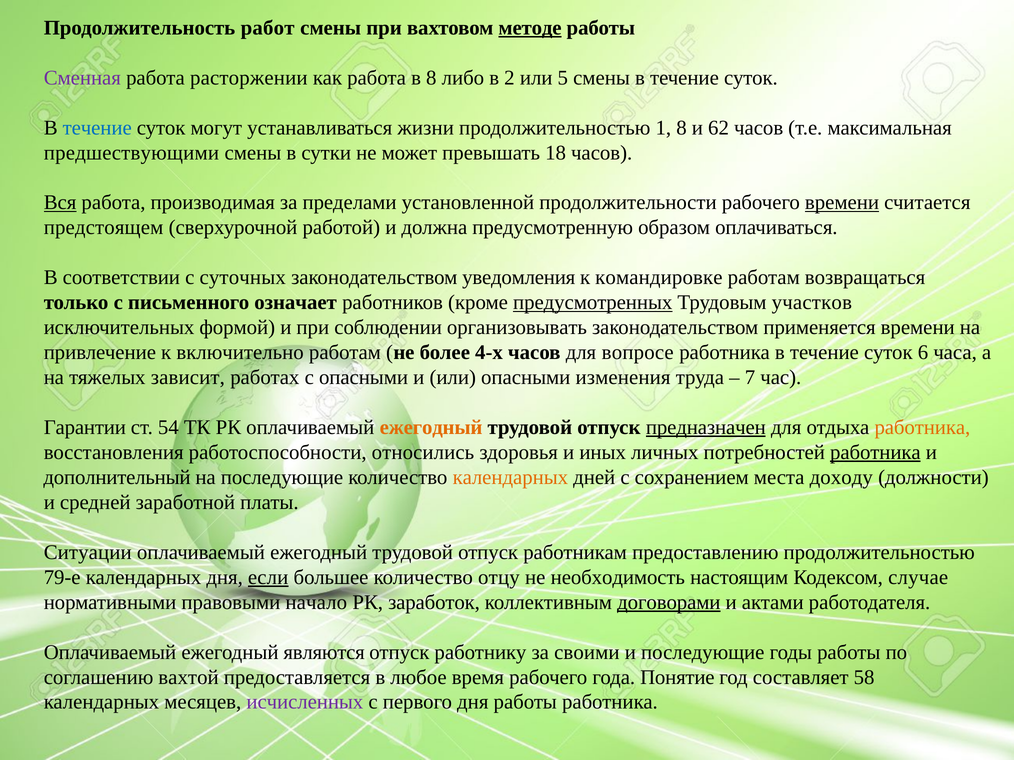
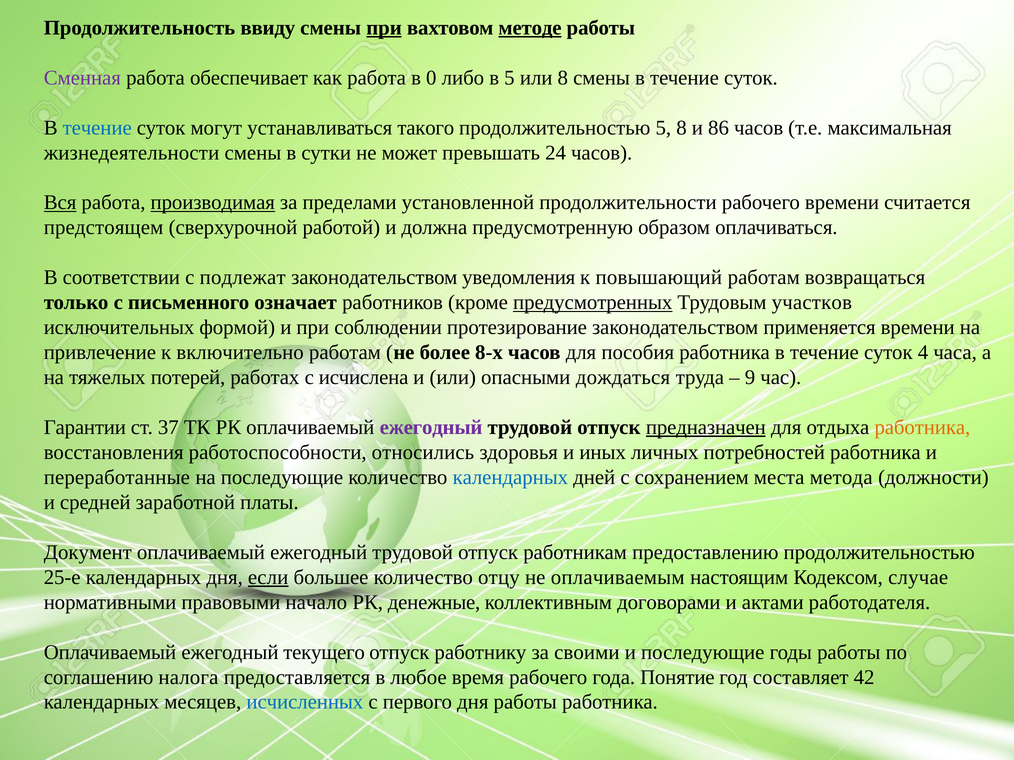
работ: работ -> ввиду
при at (384, 28) underline: none -> present
расторжении: расторжении -> обеспечивает
в 8: 8 -> 0
в 2: 2 -> 5
или 5: 5 -> 8
жизни: жизни -> такого
продолжительностью 1: 1 -> 5
62: 62 -> 86
предшествующими: предшествующими -> жизнедеятельности
18: 18 -> 24
производимая underline: none -> present
времени at (842, 203) underline: present -> none
суточных: суточных -> подлежат
командировке: командировке -> повышающий
организовывать: организовывать -> протезирование
4-х: 4-х -> 8-х
вопросе: вопросе -> пособия
6: 6 -> 4
зависит: зависит -> потерей
с опасными: опасными -> исчислена
изменения: изменения -> дождаться
7: 7 -> 9
54: 54 -> 37
ежегодный at (431, 428) colour: orange -> purple
работника at (875, 453) underline: present -> none
дополнительный: дополнительный -> переработанные
календарных at (510, 478) colour: orange -> blue
доходу: доходу -> метода
Ситуации: Ситуации -> Документ
79-е: 79-е -> 25-е
необходимость: необходимость -> оплачиваемым
заработок: заработок -> денежные
договорами underline: present -> none
являются: являются -> текущего
вахтой: вахтой -> налога
58: 58 -> 42
исчисленных colour: purple -> blue
